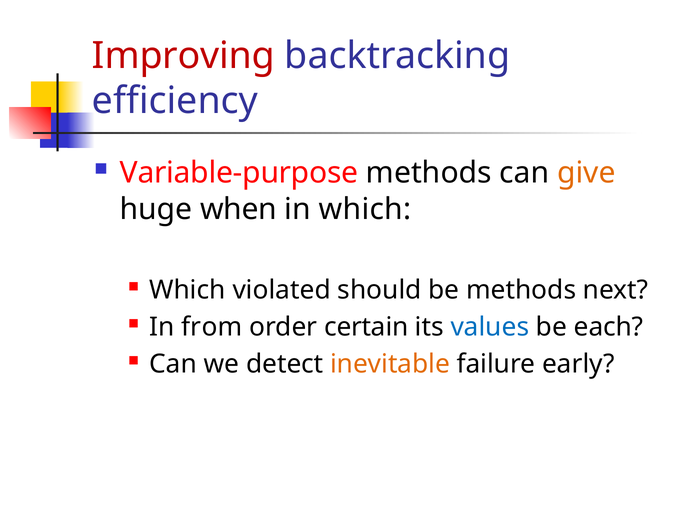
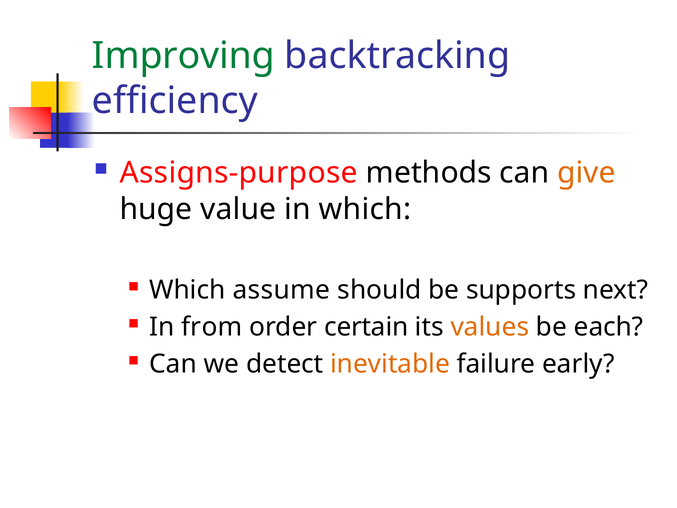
Improving colour: red -> green
Variable-purpose: Variable-purpose -> Assigns-purpose
when: when -> value
violated: violated -> assume
be methods: methods -> supports
values colour: blue -> orange
